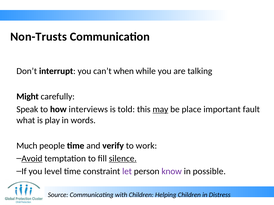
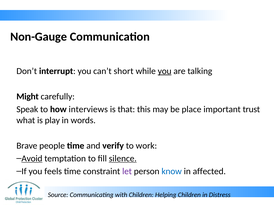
Non-Trusts: Non-Trusts -> Non-Gauge
when: when -> short
you at (165, 71) underline: none -> present
told: told -> that
may underline: present -> none
fault: fault -> trust
Much: Much -> Brave
level: level -> feels
know colour: purple -> blue
possible: possible -> affected
